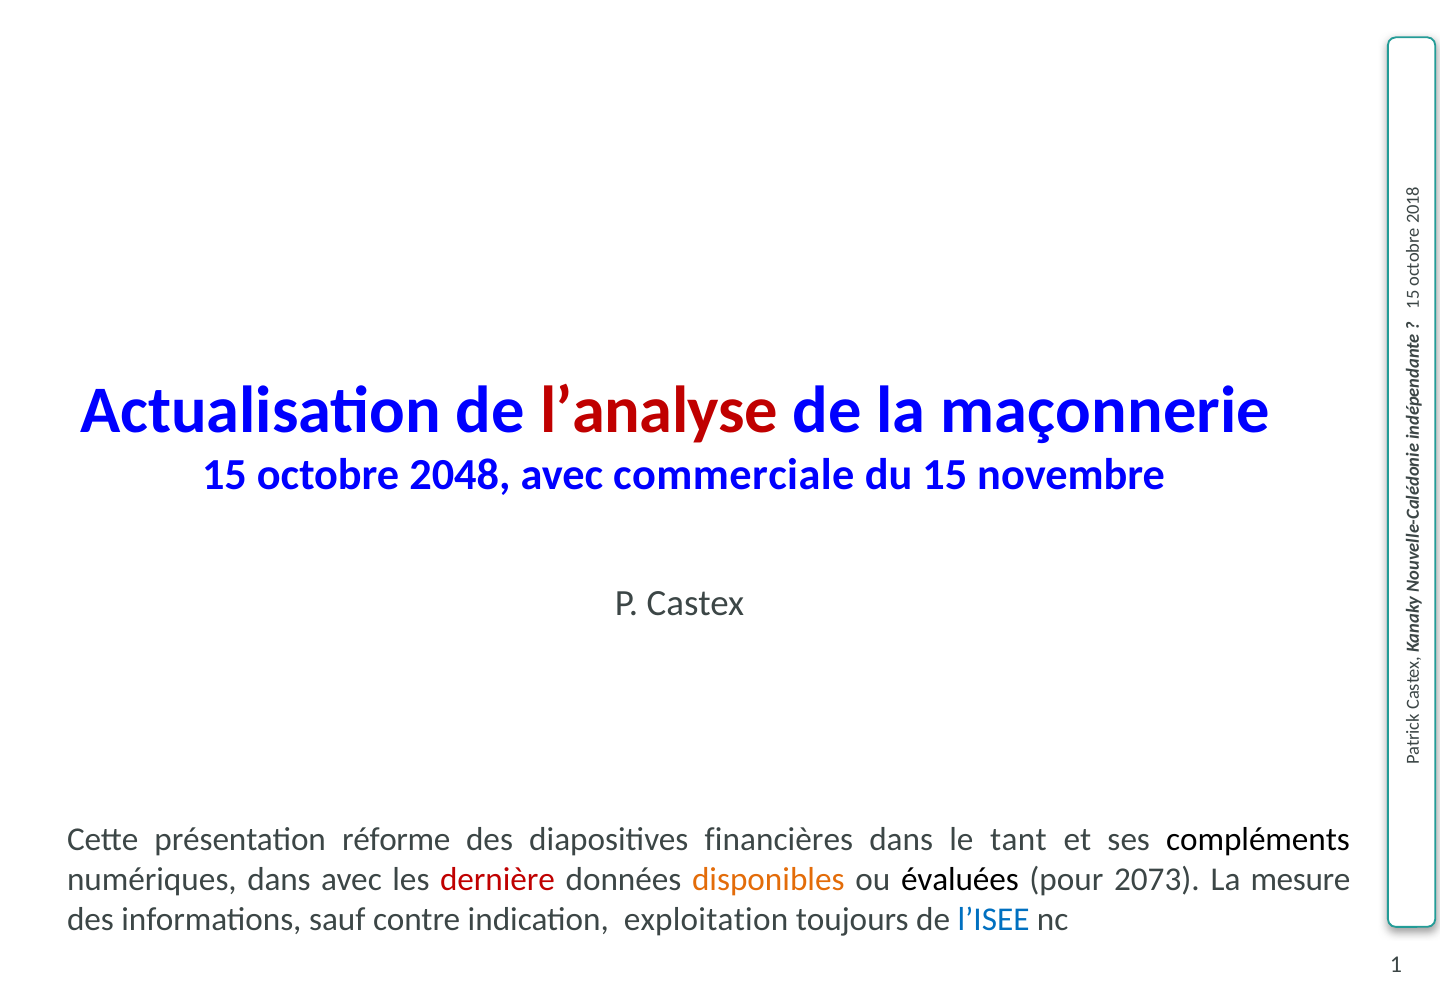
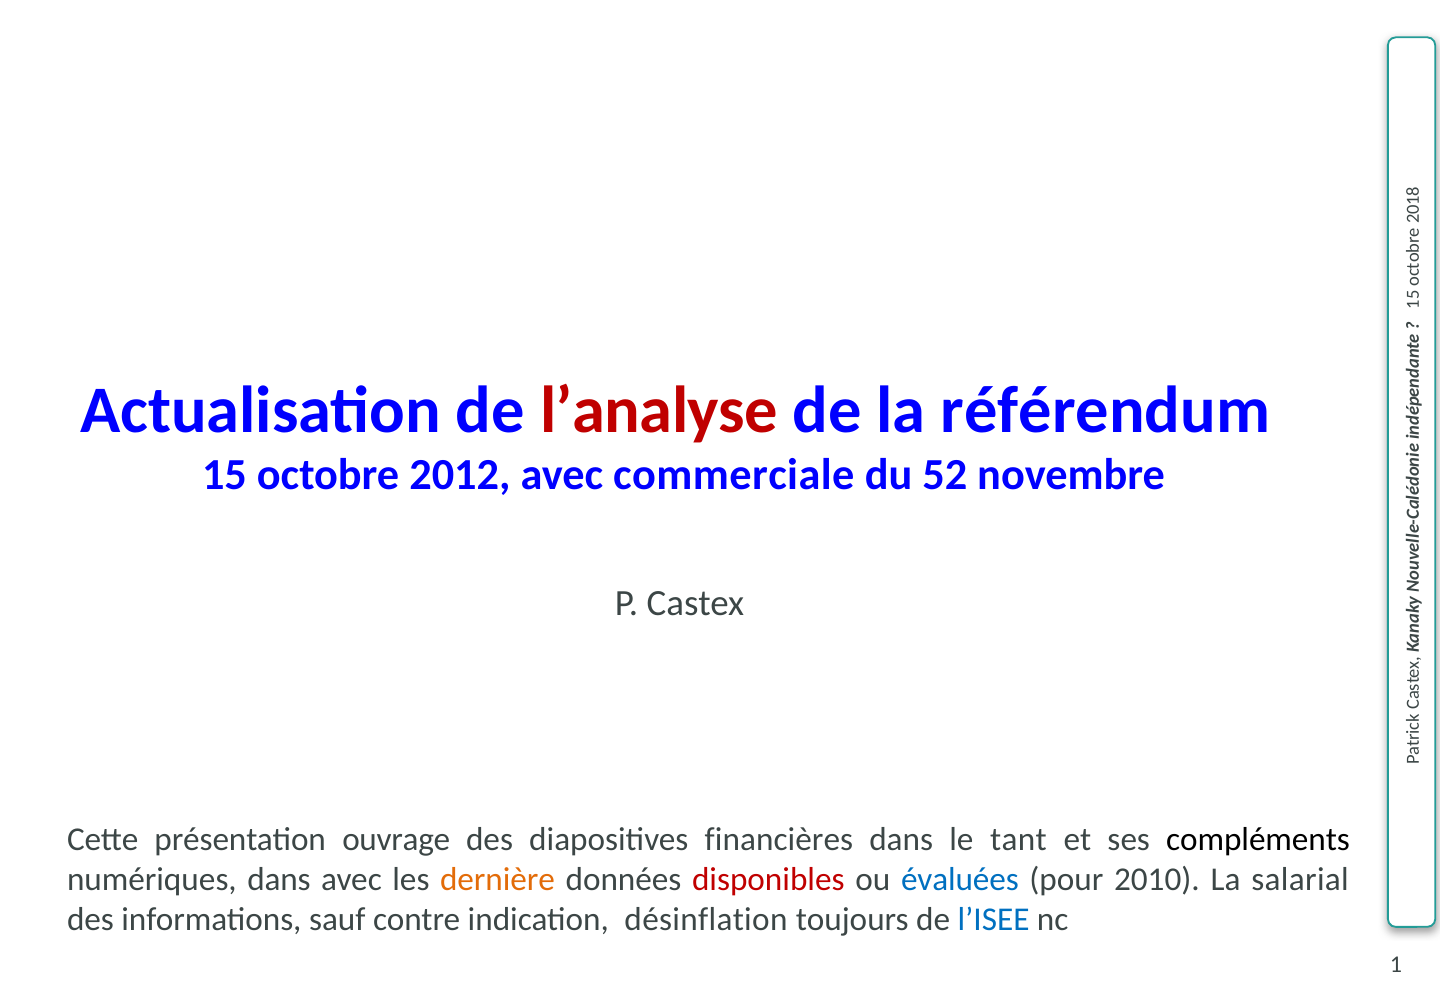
maçonnerie: maçonnerie -> référendum
2048: 2048 -> 2012
du 15: 15 -> 52
réforme: réforme -> ouvrage
dernière colour: red -> orange
disponibles colour: orange -> red
évaluées colour: black -> blue
2073: 2073 -> 2010
mesure: mesure -> salarial
exploitation: exploitation -> désinflation
